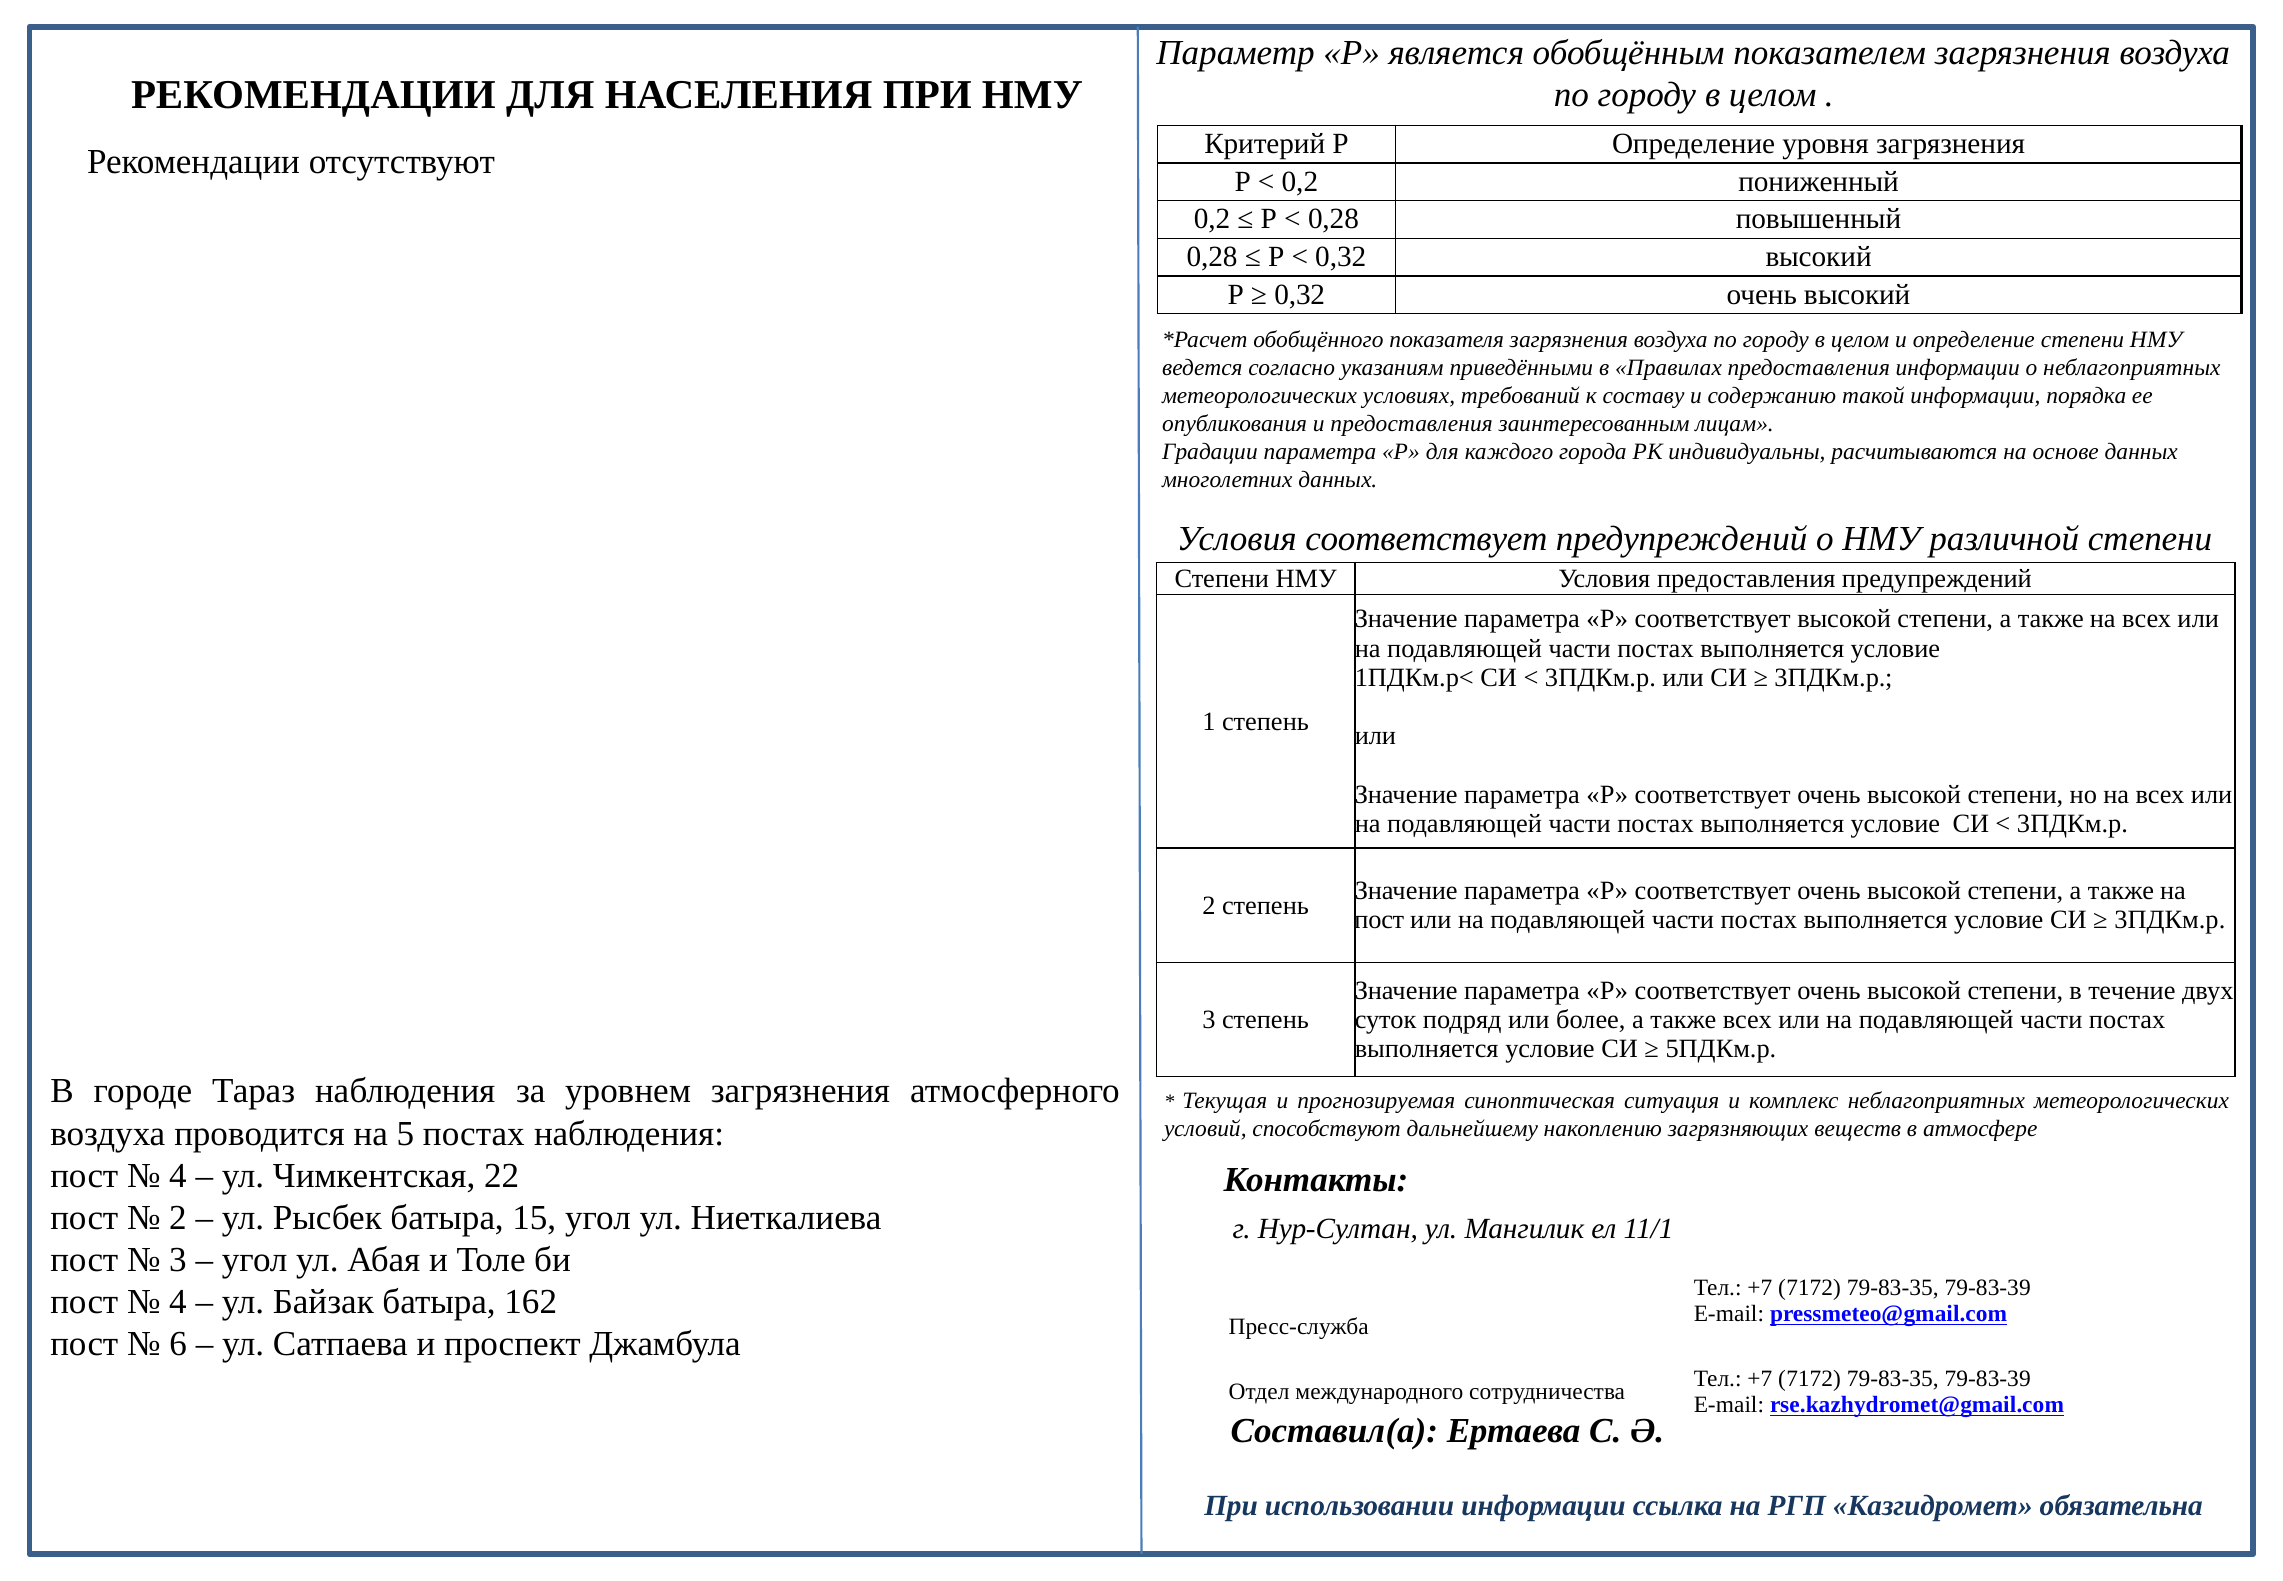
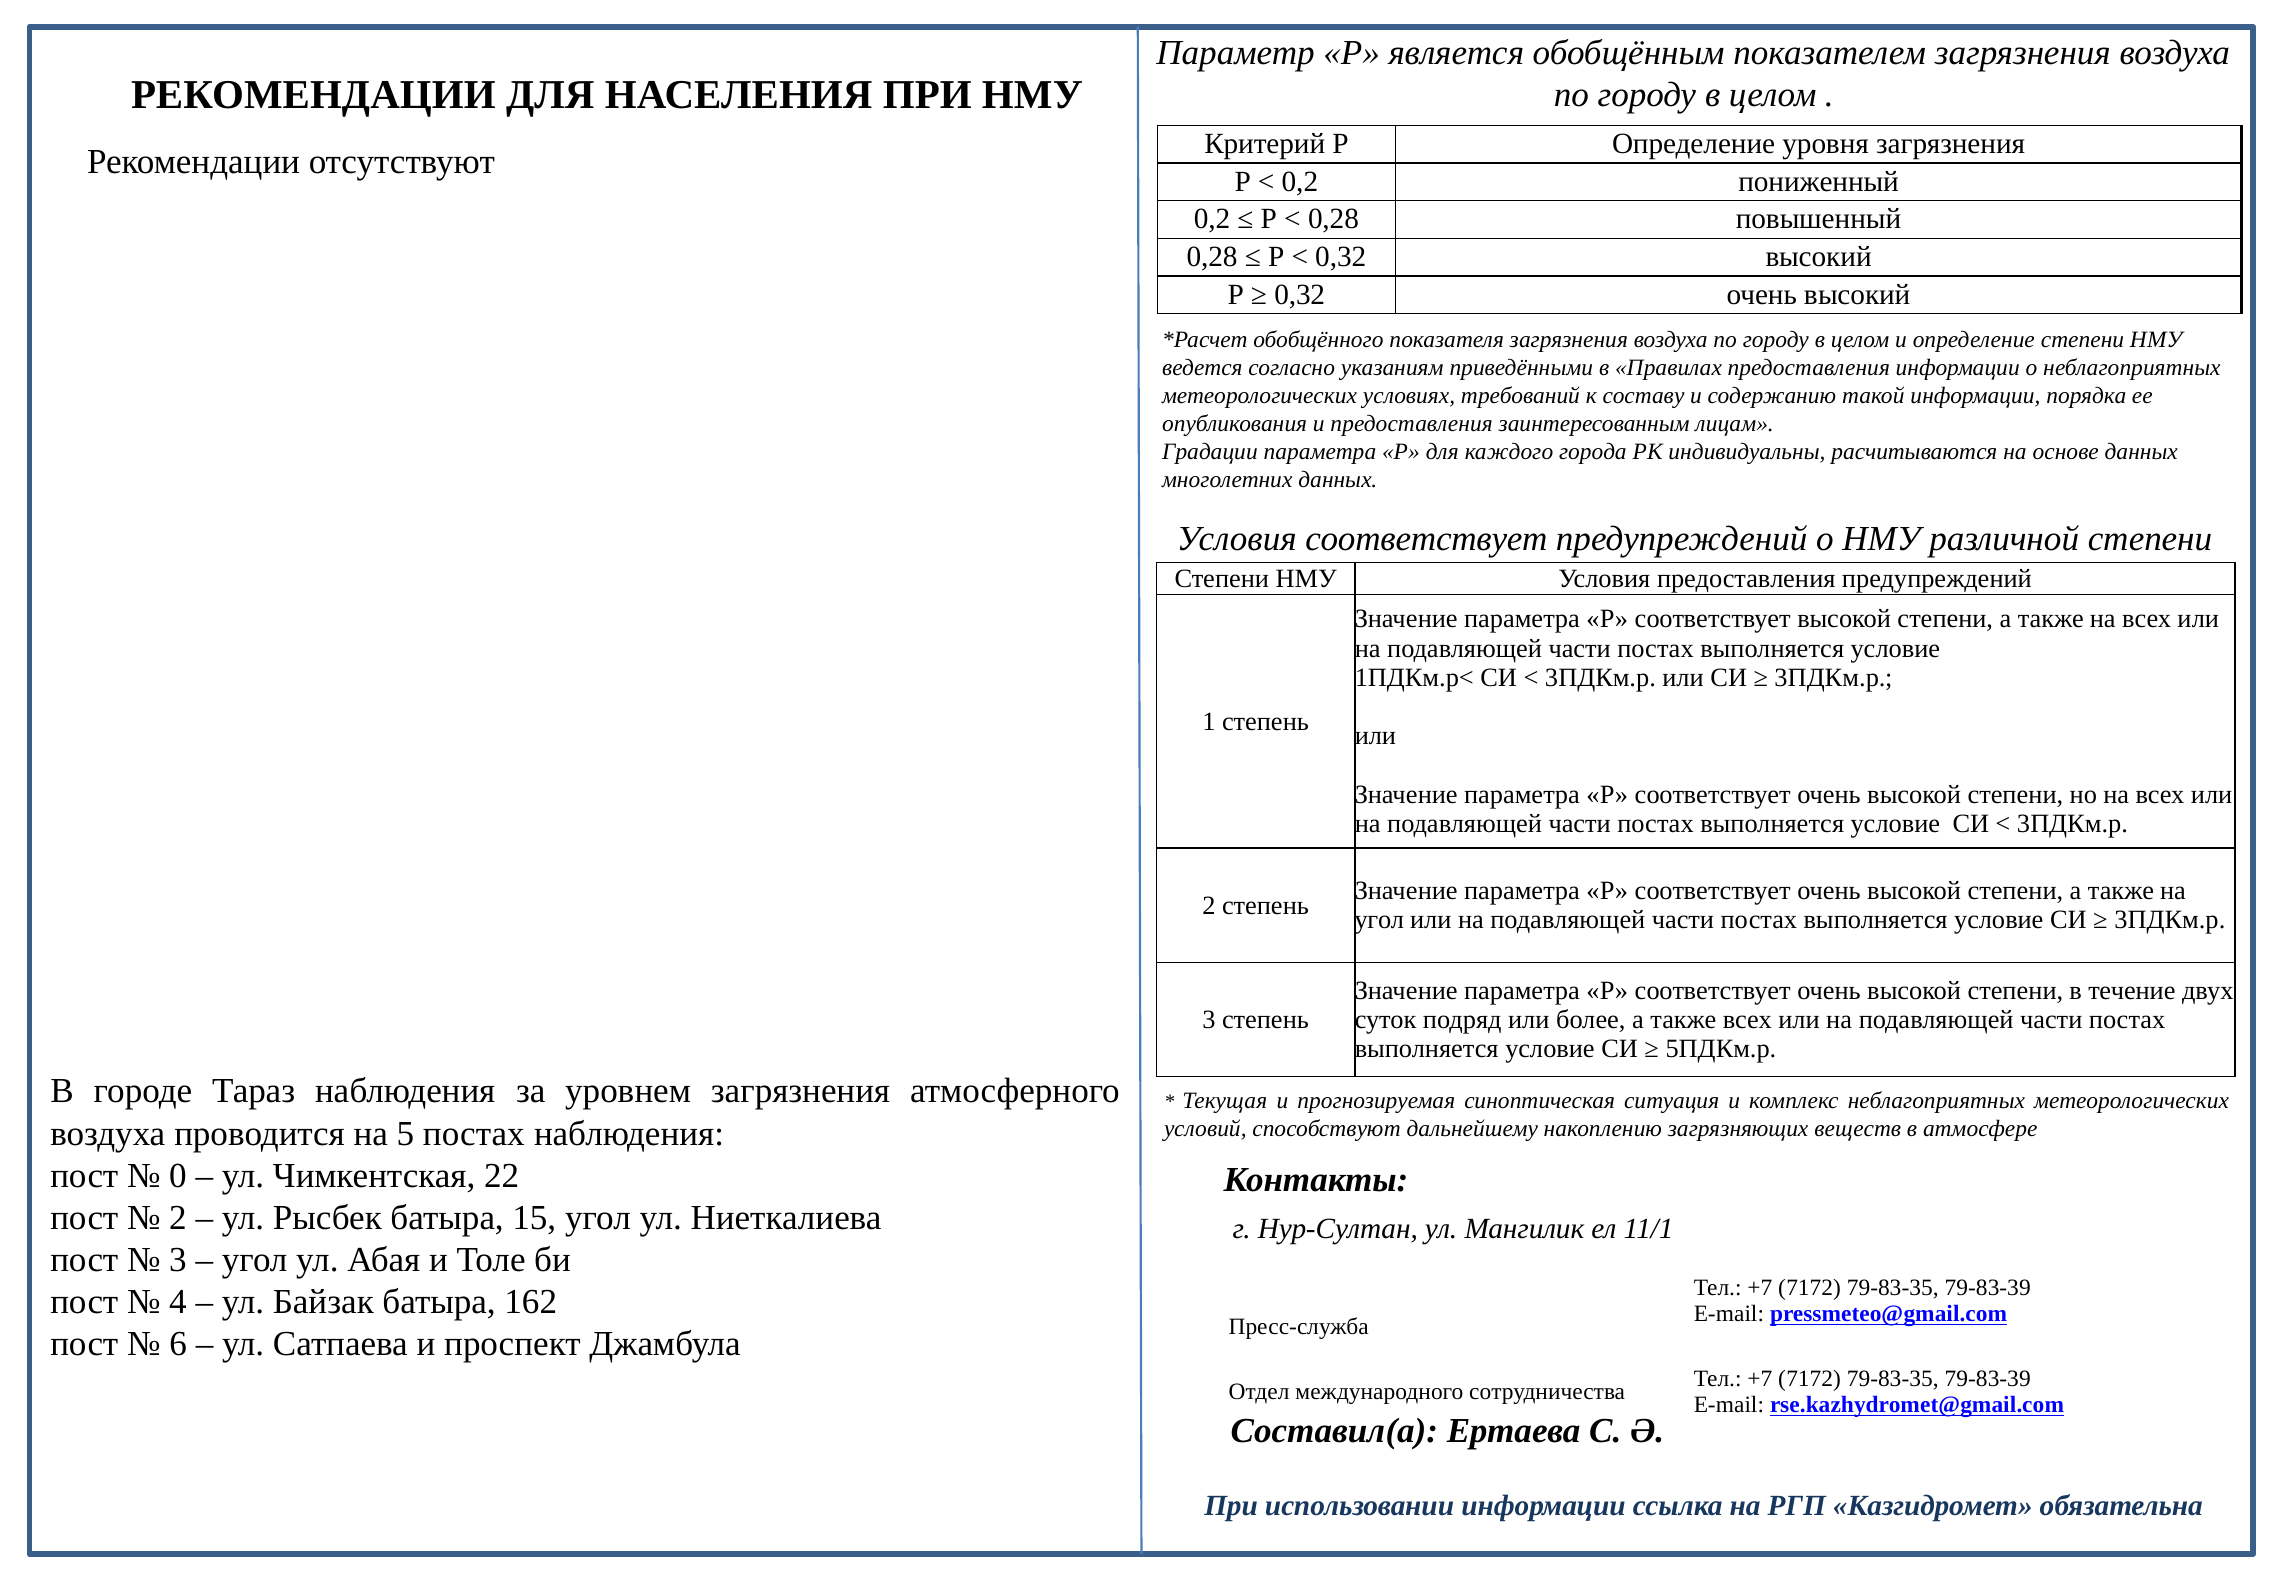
пост at (1379, 920): пост -> угол
4 at (178, 1175): 4 -> 0
